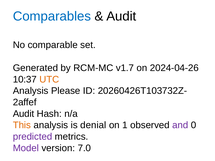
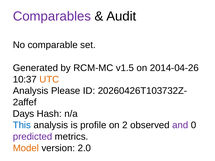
Comparables colour: blue -> purple
v1.7: v1.7 -> v1.5
2024-04-26: 2024-04-26 -> 2014-04-26
Audit at (24, 114): Audit -> Days
This colour: orange -> blue
denial: denial -> profile
1: 1 -> 2
Model colour: purple -> orange
7.0: 7.0 -> 2.0
